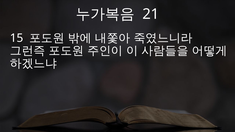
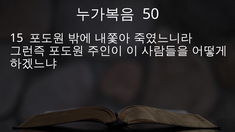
21: 21 -> 50
